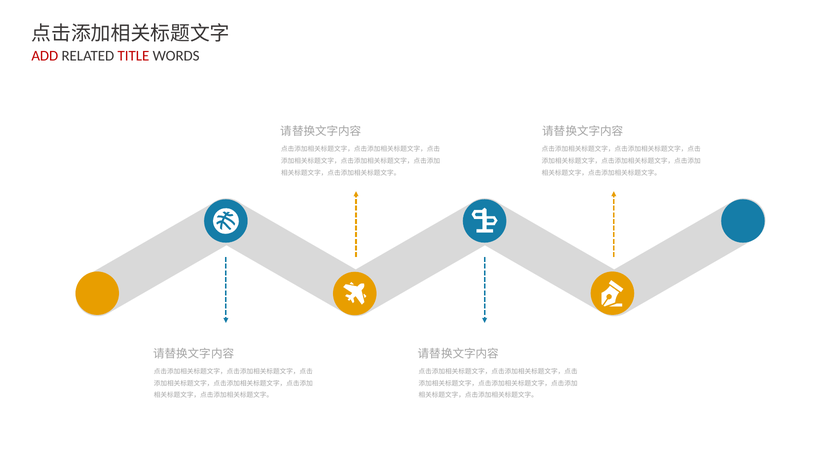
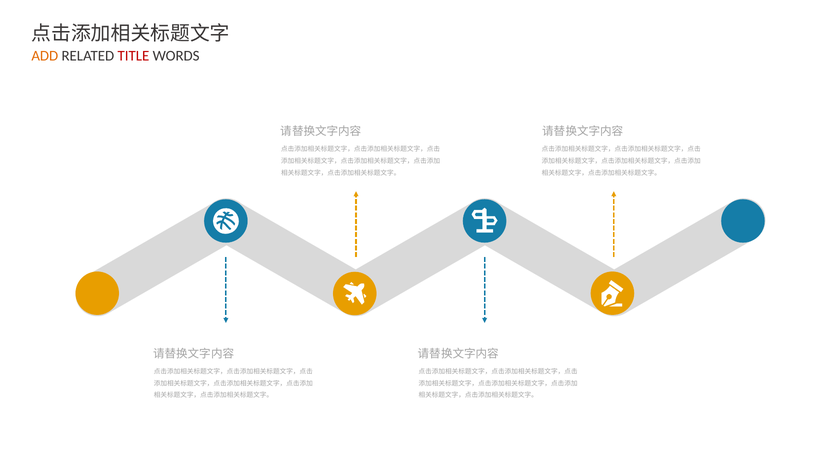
ADD colour: red -> orange
